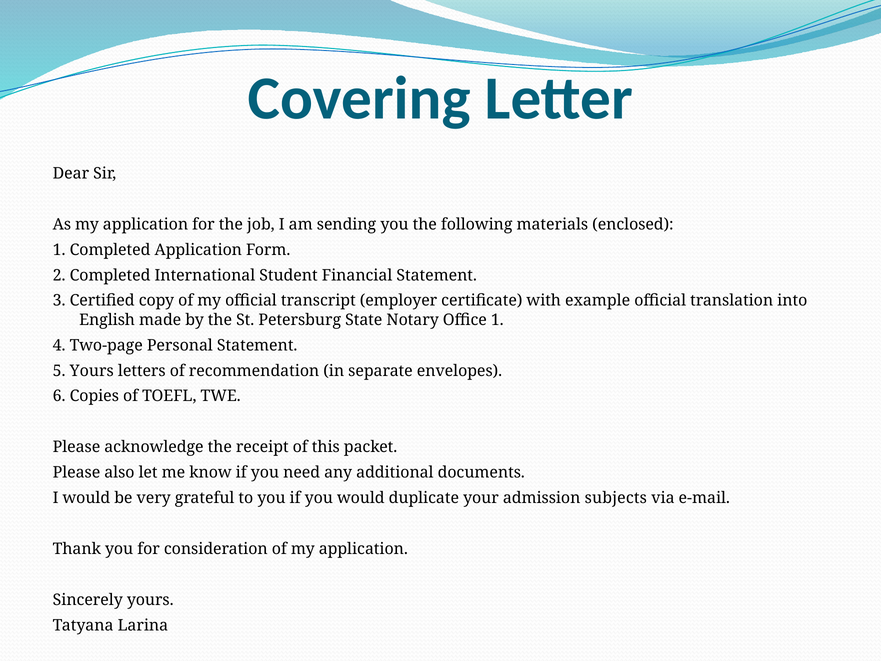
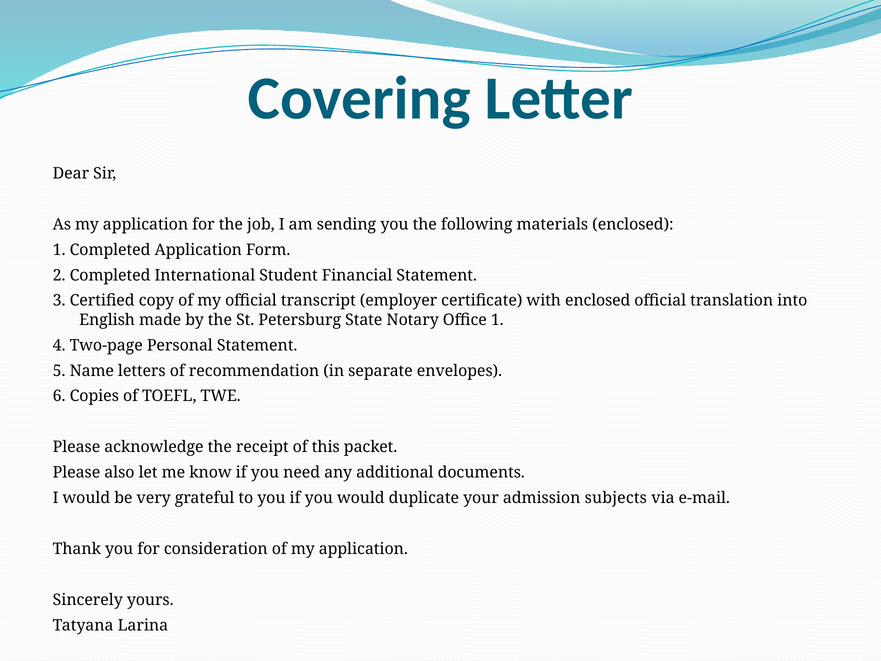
with example: example -> enclosed
5 Yours: Yours -> Name
